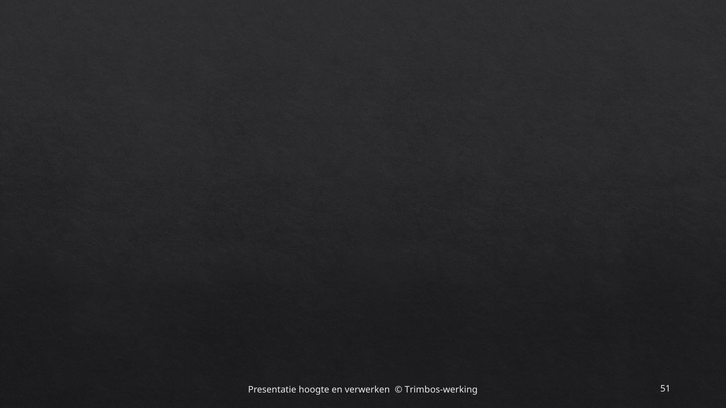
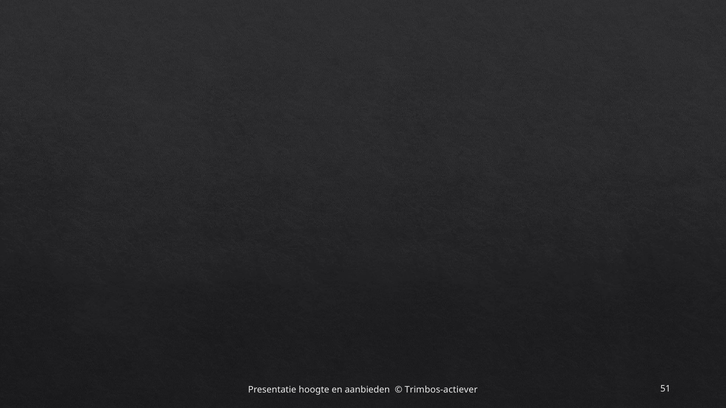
verwerken: verwerken -> aanbieden
Trimbos-werking: Trimbos-werking -> Trimbos-actiever
